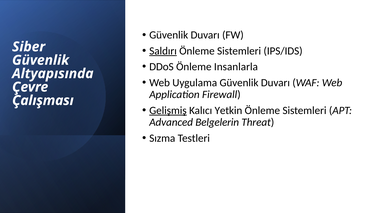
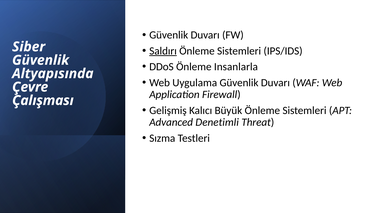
Gelişmiş underline: present -> none
Yetkin: Yetkin -> Büyük
Belgelerin: Belgelerin -> Denetimli
